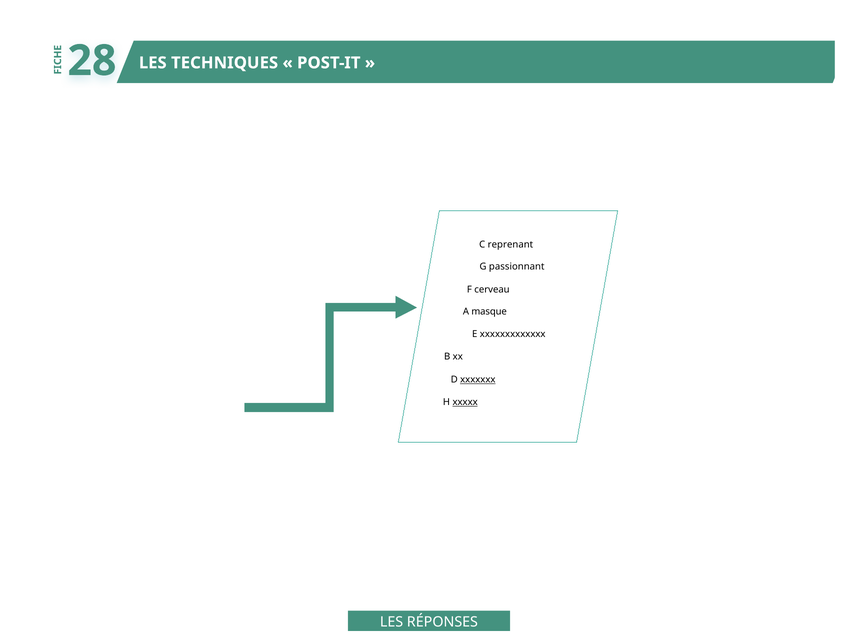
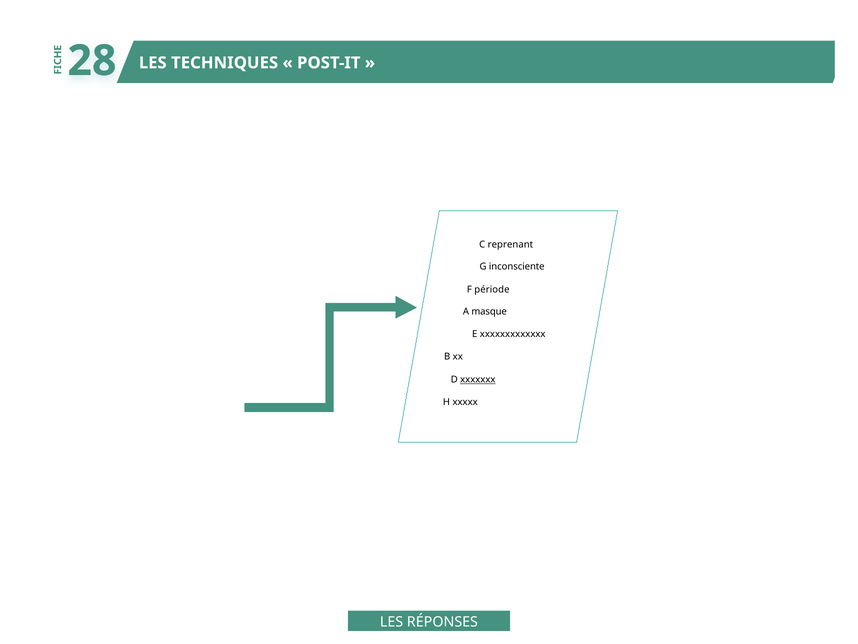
passionnant: passionnant -> inconsciente
cerveau: cerveau -> période
xxxxx underline: present -> none
